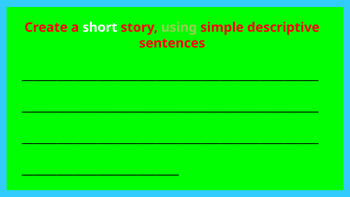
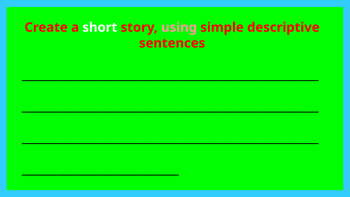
using colour: light green -> pink
